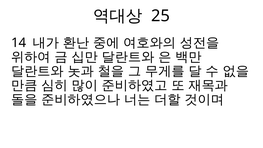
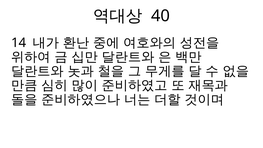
25: 25 -> 40
